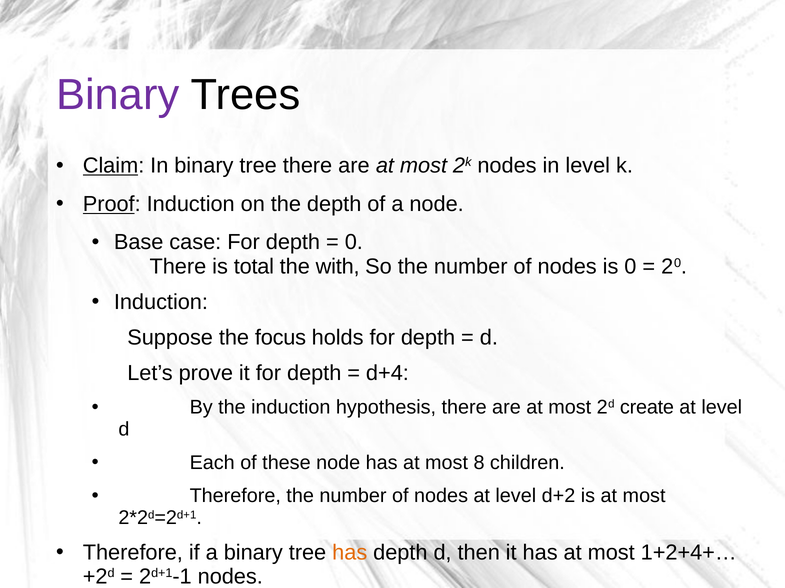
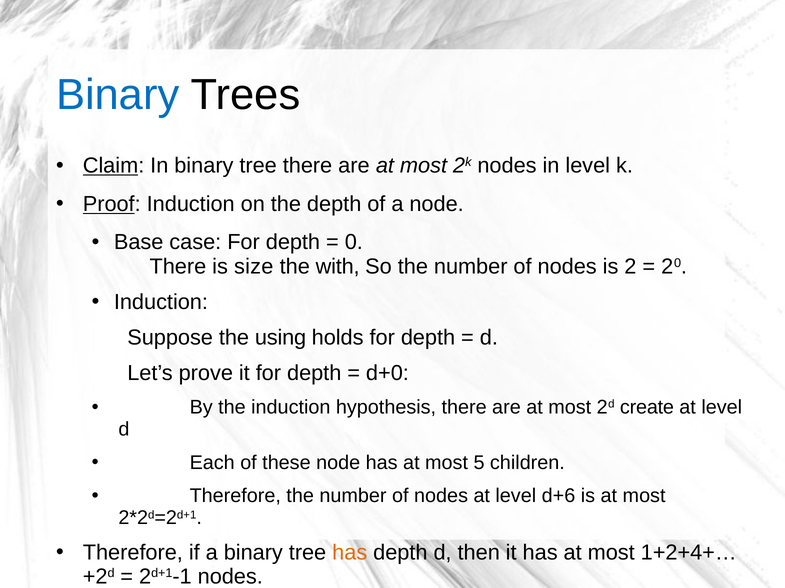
Binary at (118, 95) colour: purple -> blue
total: total -> size
is 0: 0 -> 2
focus: focus -> using
d+4: d+4 -> d+0
8: 8 -> 5
d+2: d+2 -> d+6
